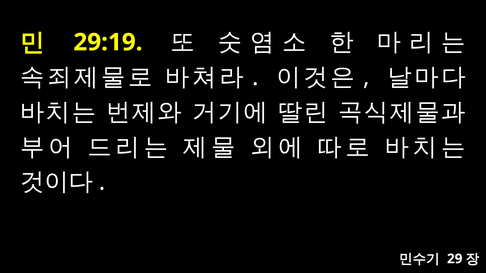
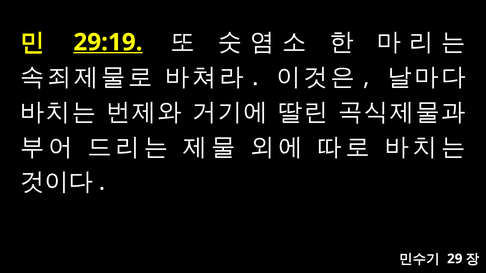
29:19 underline: none -> present
